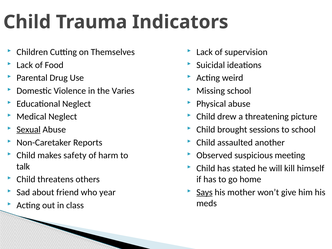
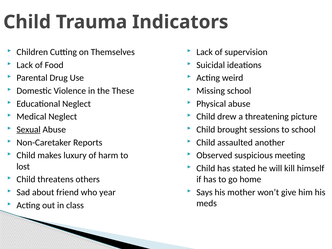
Varies: Varies -> These
safety: safety -> luxury
talk: talk -> lost
Says underline: present -> none
